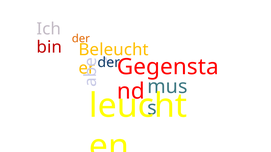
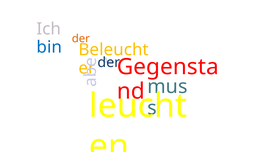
bin colour: red -> blue
